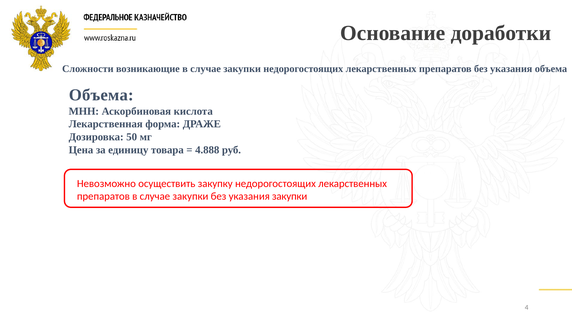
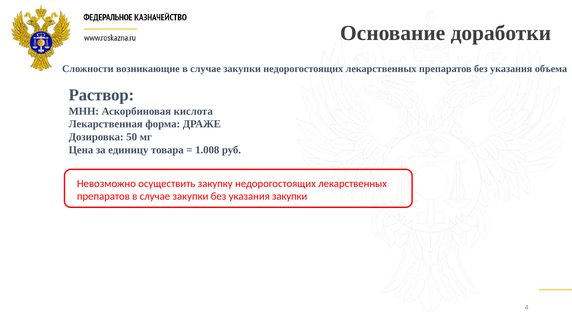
Объема at (101, 95): Объема -> Раствор
4.888: 4.888 -> 1.008
